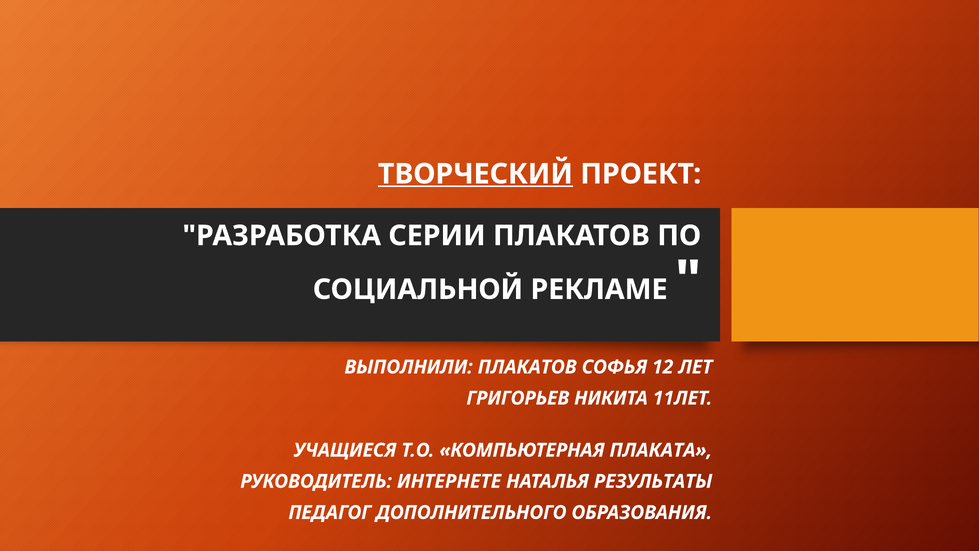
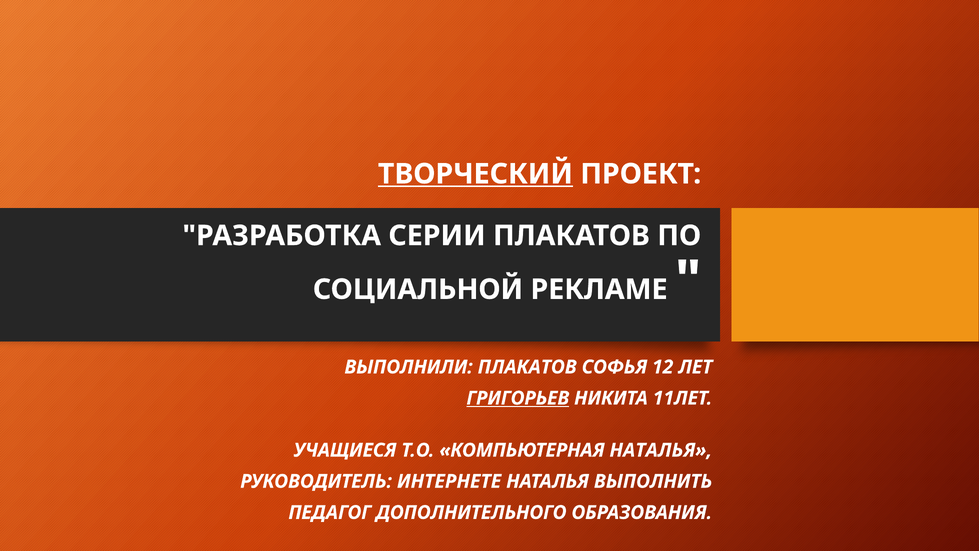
ГРИГОРЬЕВ underline: none -> present
КОМПЬЮТЕРНАЯ ПЛАКАТА: ПЛАКАТА -> НАТАЛЬЯ
РЕЗУЛЬТАТЫ: РЕЗУЛЬТАТЫ -> ВЫПОЛНИТЬ
